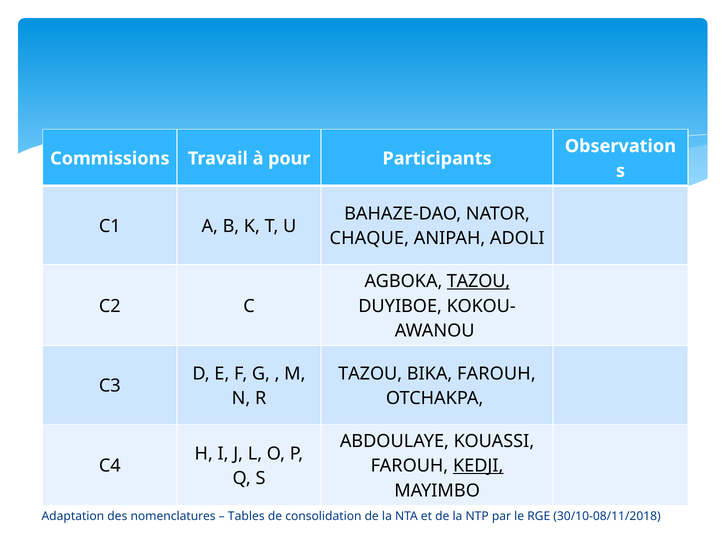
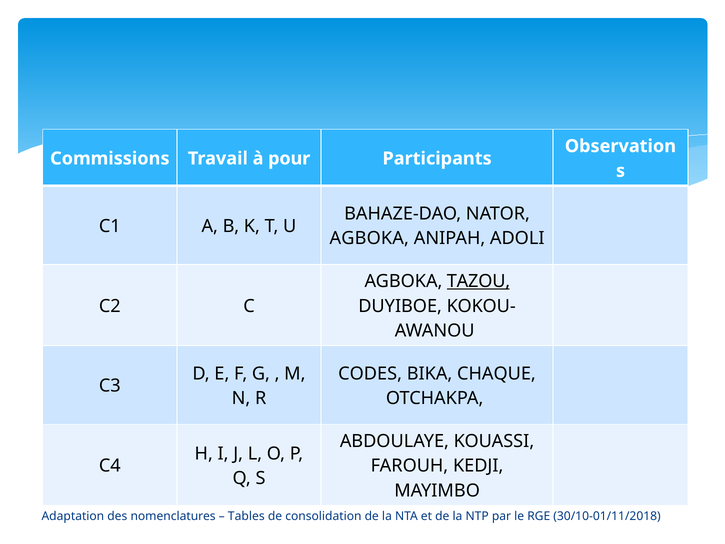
CHAQUE at (369, 238): CHAQUE -> AGBOKA
TAZOU at (370, 373): TAZOU -> CODES
BIKA FAROUH: FAROUH -> CHAQUE
KEDJI underline: present -> none
30/10-08/11/2018: 30/10-08/11/2018 -> 30/10-01/11/2018
